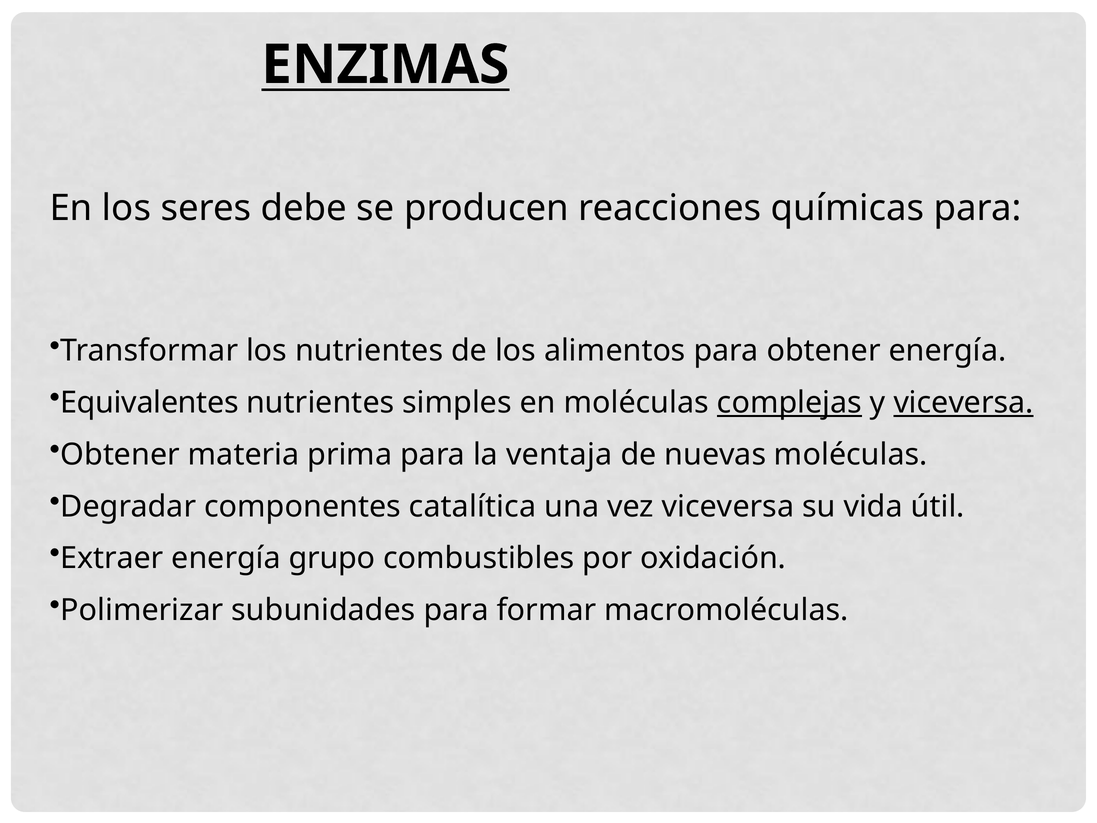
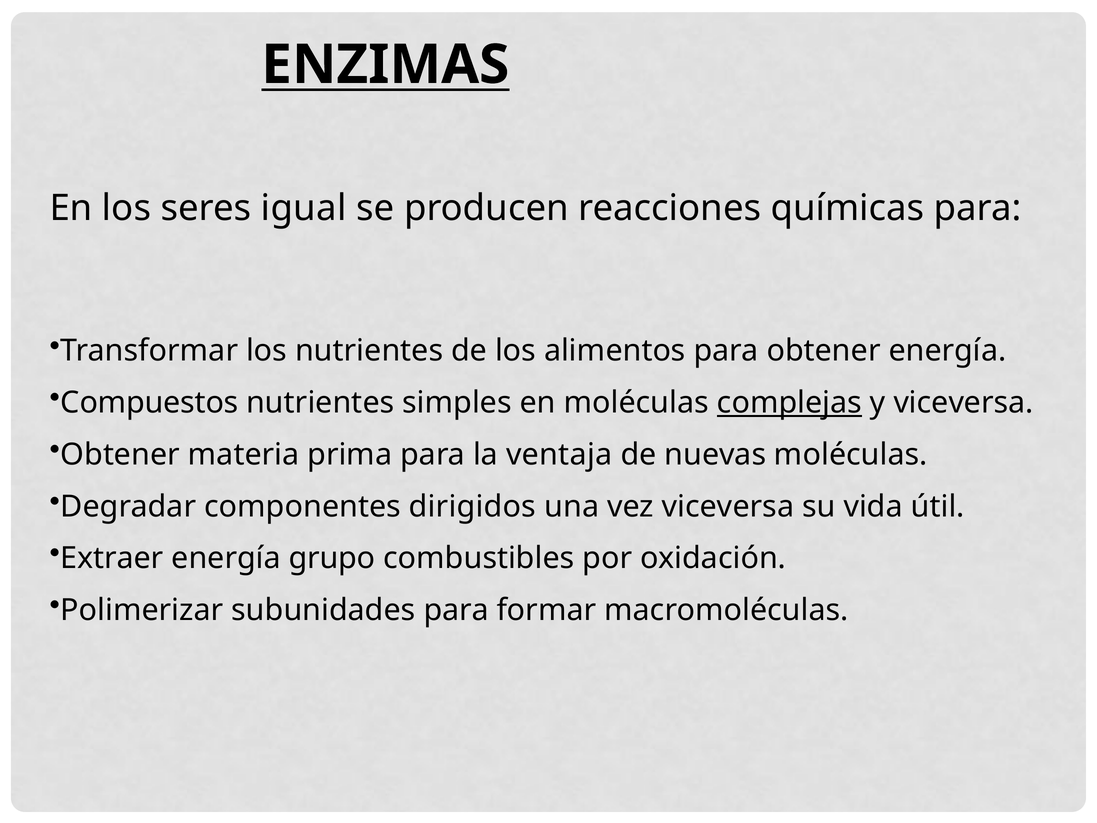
debe: debe -> igual
Equivalentes: Equivalentes -> Compuestos
viceversa at (963, 403) underline: present -> none
catalítica: catalítica -> dirigidos
